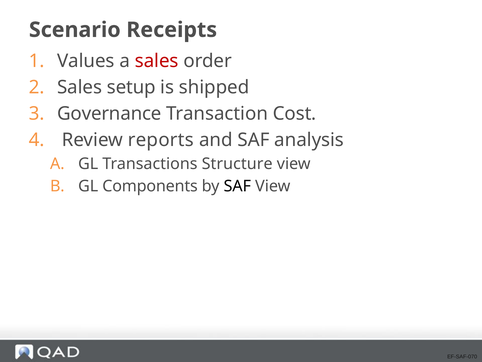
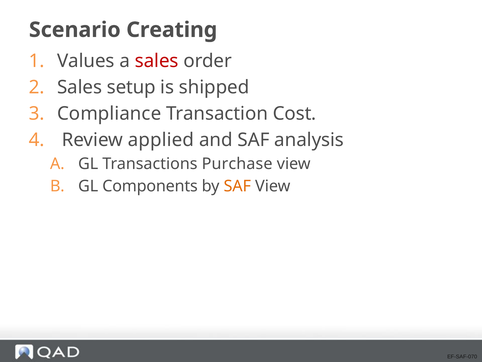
Receipts: Receipts -> Creating
Governance: Governance -> Compliance
reports: reports -> applied
Structure: Structure -> Purchase
SAF at (237, 186) colour: black -> orange
